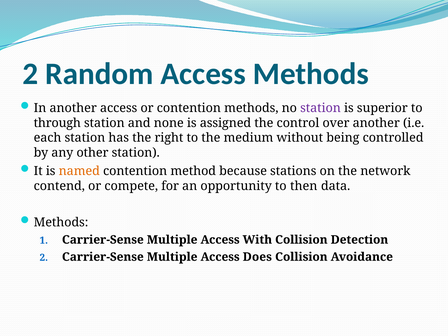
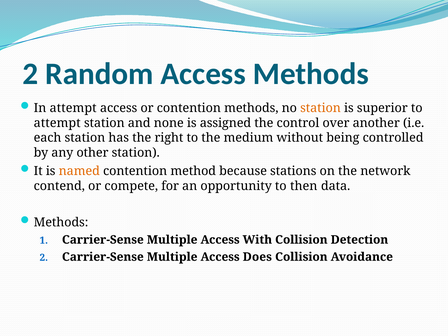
In another: another -> attempt
station at (321, 108) colour: purple -> orange
through at (57, 123): through -> attempt
